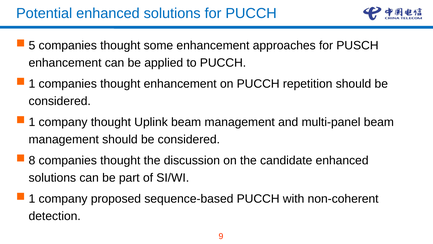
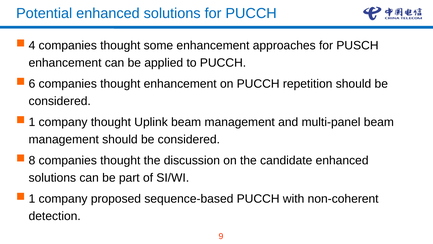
5: 5 -> 4
1 at (32, 84): 1 -> 6
